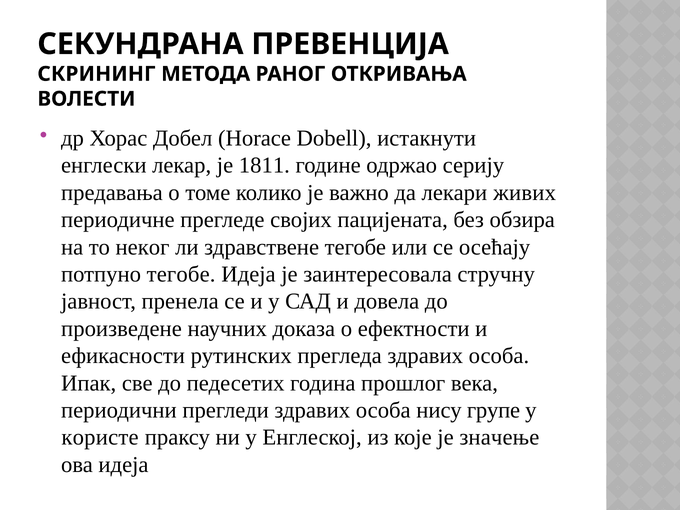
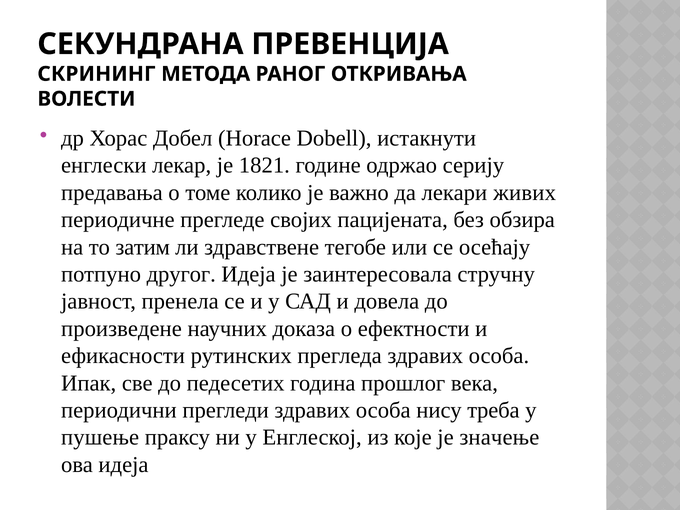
1811: 1811 -> 1821
неког: неког -> затим
потпуно тегобе: тегобе -> другог
групе: групе -> треба
користе: користе -> пушење
